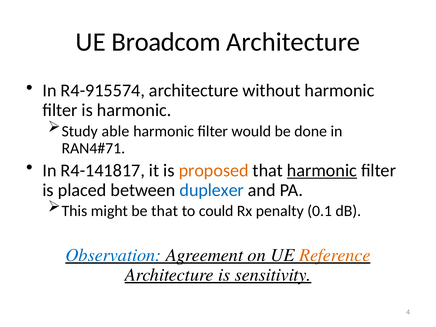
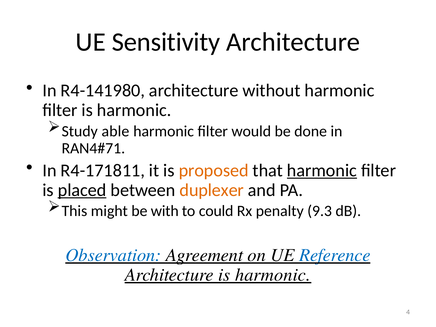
Broadcom: Broadcom -> Sensitivity
R4-915574: R4-915574 -> R4-141980
R4-141817: R4-141817 -> R4-171811
placed underline: none -> present
duplexer colour: blue -> orange
be that: that -> with
0.1: 0.1 -> 9.3
Reference colour: orange -> blue
Architecture is sensitivity: sensitivity -> harmonic
